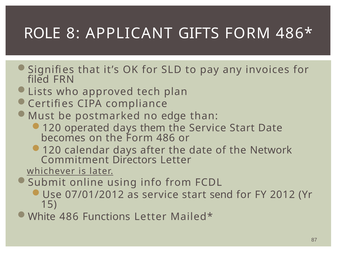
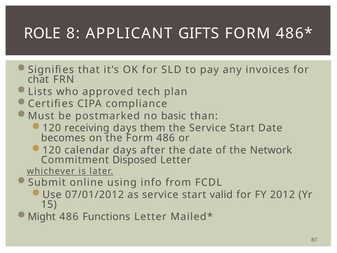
filed: filed -> chat
edge: edge -> basic
operated: operated -> receiving
Directors: Directors -> Disposed
send: send -> valid
White: White -> Might
